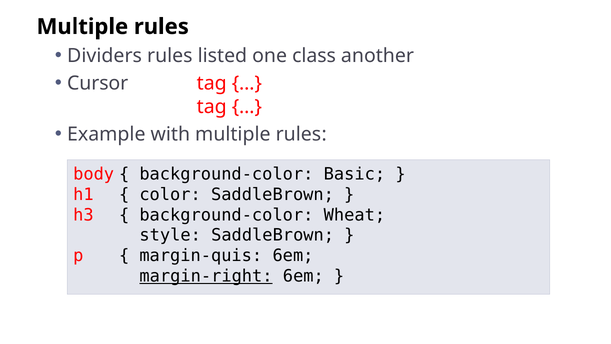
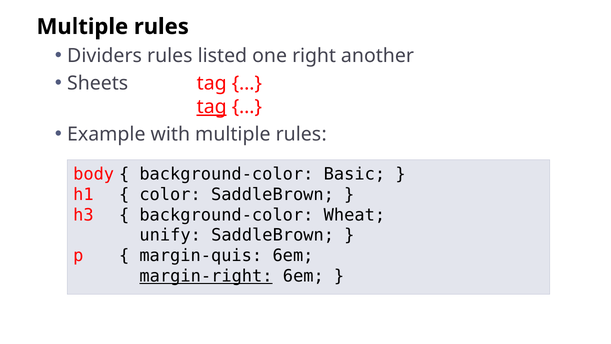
class: class -> right
Cursor: Cursor -> Sheets
tag at (212, 107) underline: none -> present
style: style -> unify
